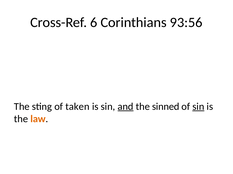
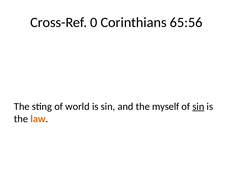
6: 6 -> 0
93:56: 93:56 -> 65:56
taken: taken -> world
and underline: present -> none
sinned: sinned -> myself
